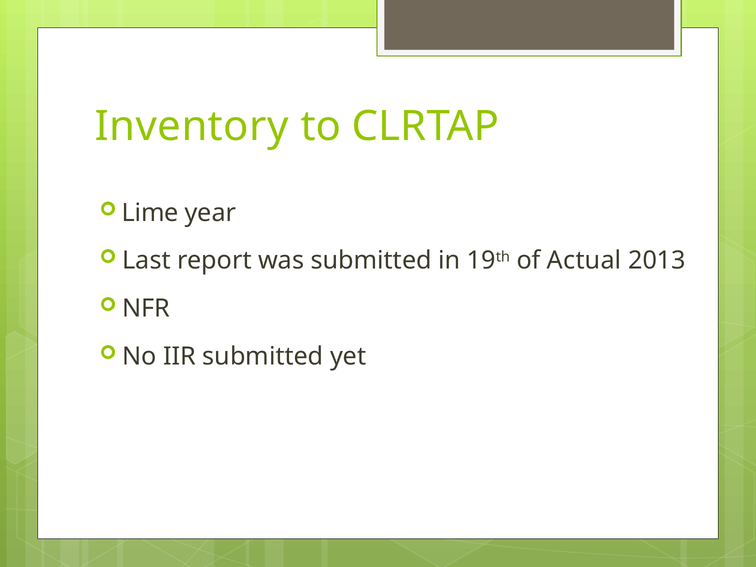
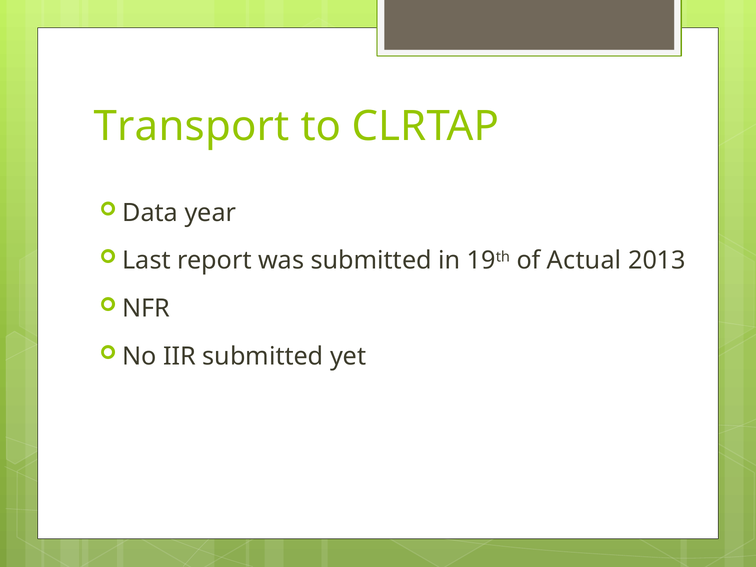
Inventory: Inventory -> Transport
Lime: Lime -> Data
